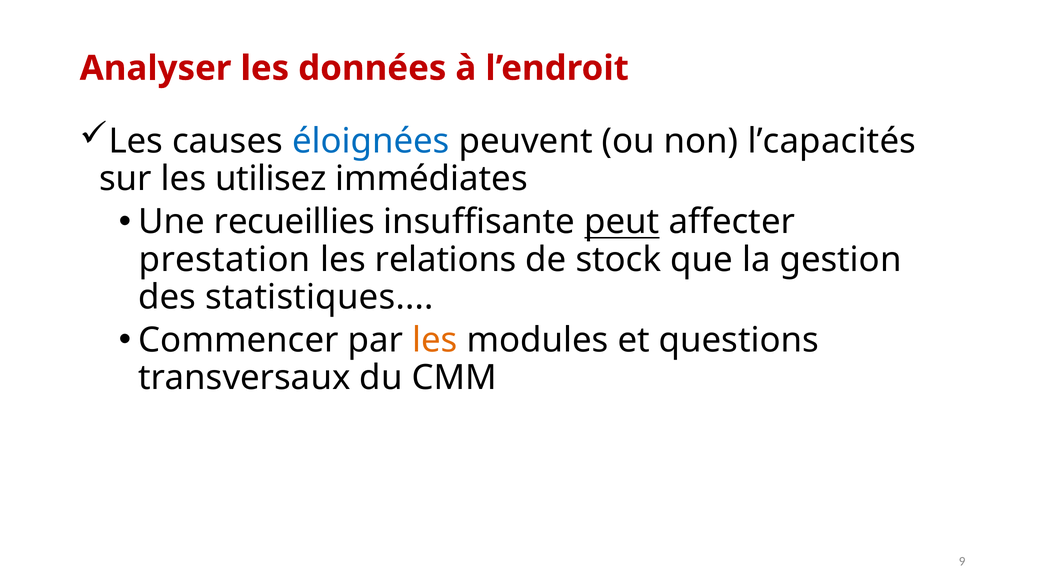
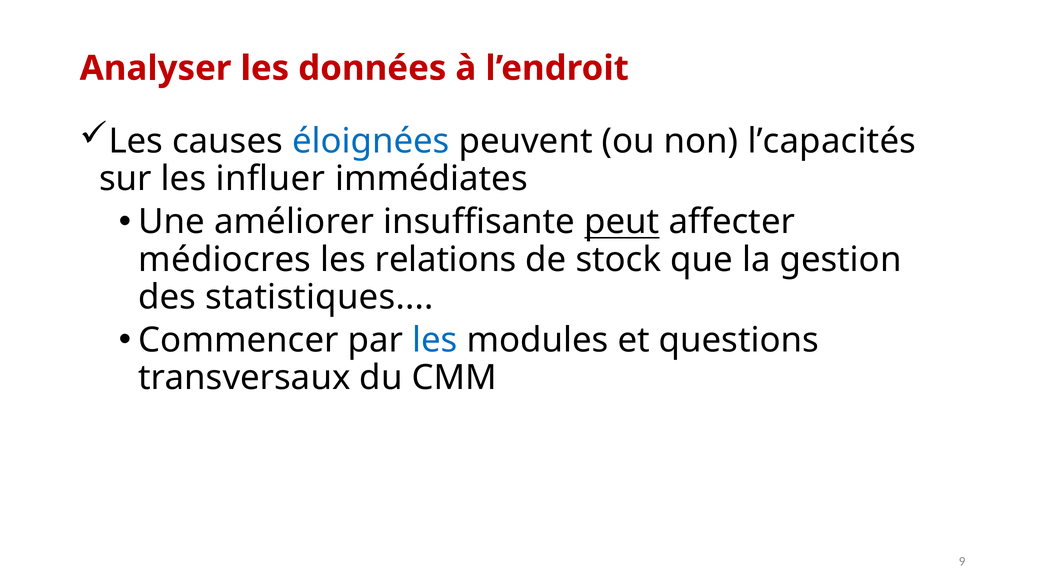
utilisez: utilisez -> influer
recueillies: recueillies -> améliorer
prestation: prestation -> médiocres
les at (435, 340) colour: orange -> blue
